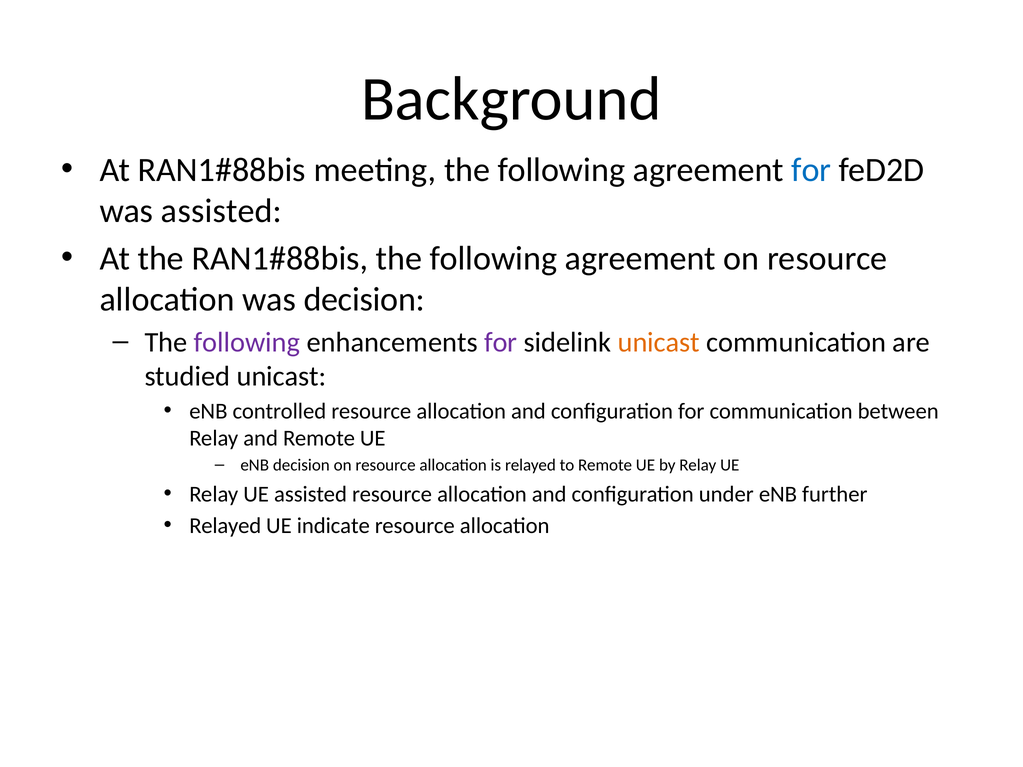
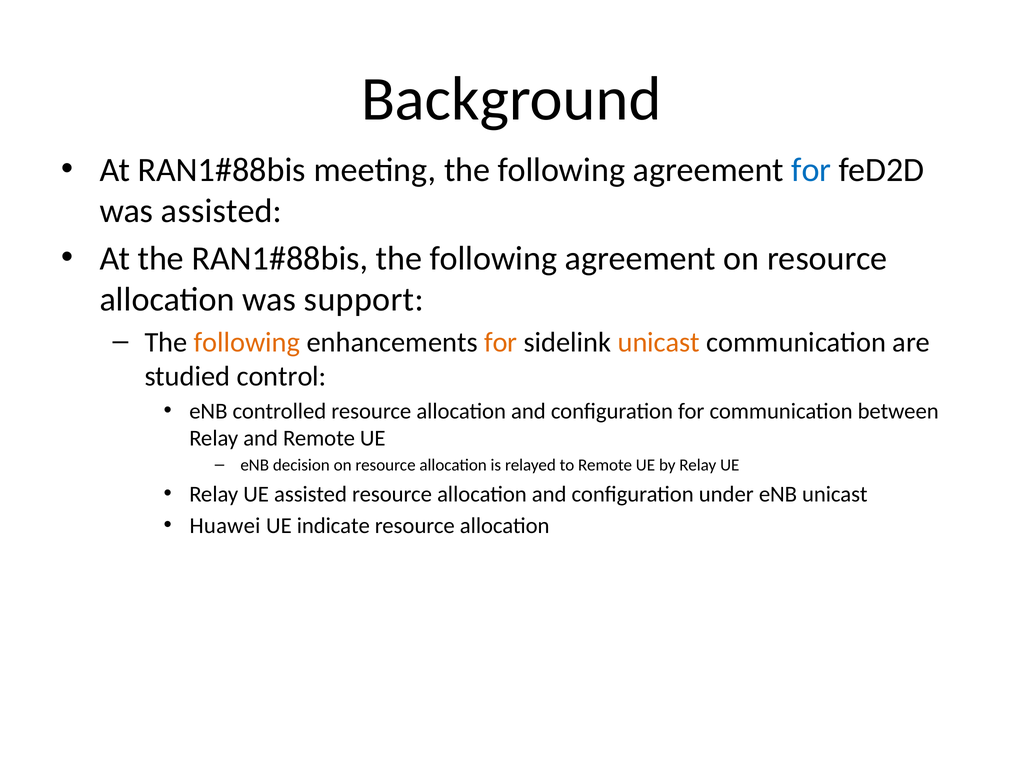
was decision: decision -> support
following at (247, 342) colour: purple -> orange
for at (501, 342) colour: purple -> orange
studied unicast: unicast -> control
eNB further: further -> unicast
Relayed at (225, 526): Relayed -> Huawei
